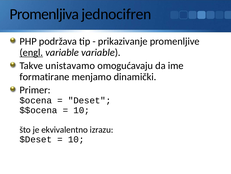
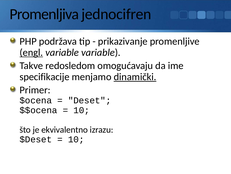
unistavamo: unistavamo -> redosledom
formatirane: formatirane -> specifikacije
dinamički underline: none -> present
